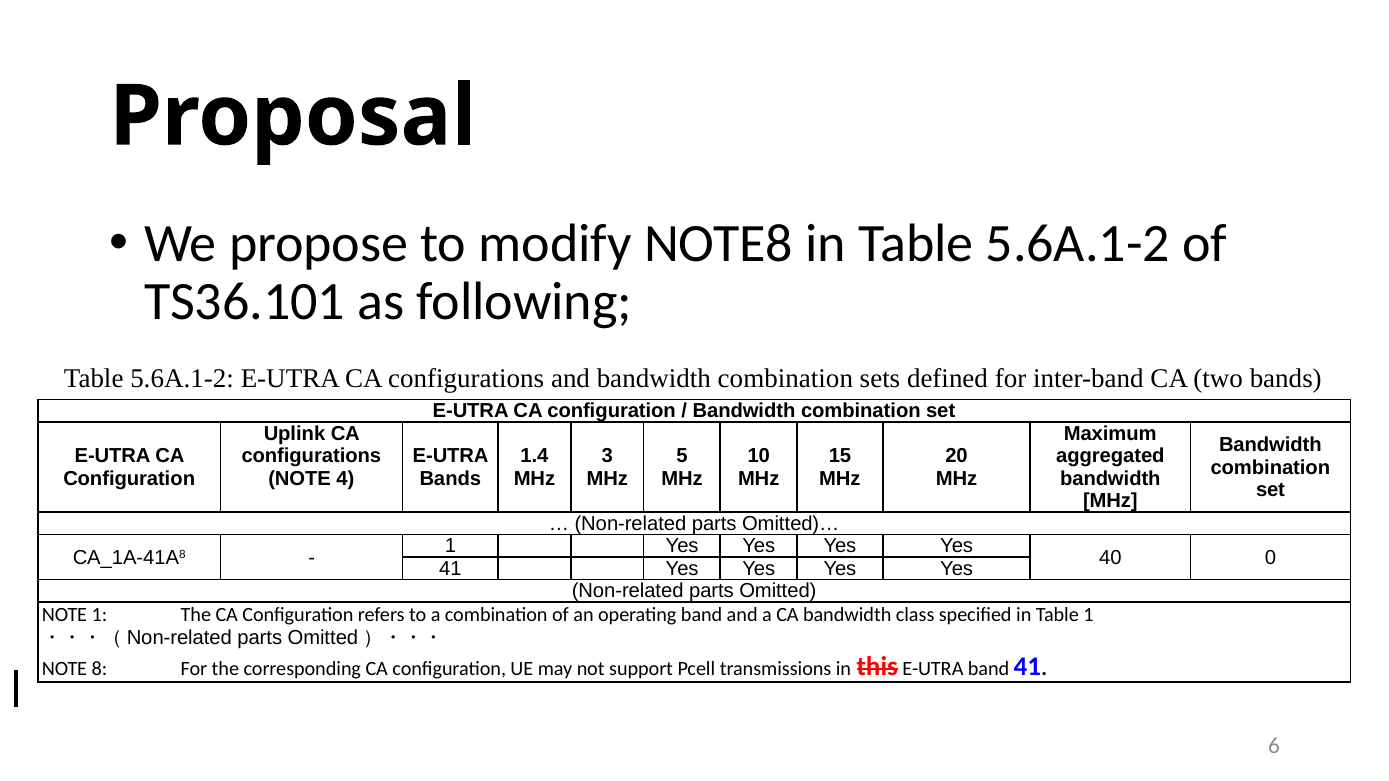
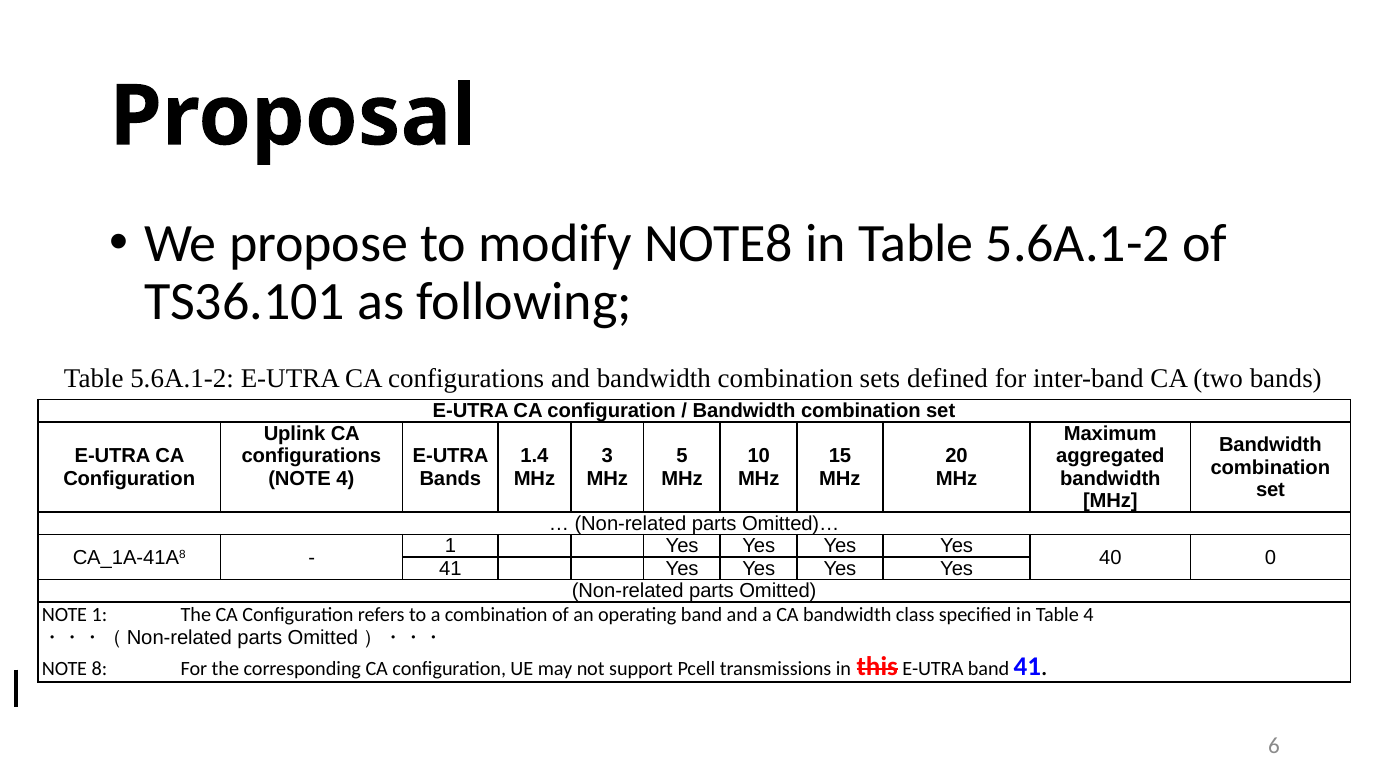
Table 1: 1 -> 4
